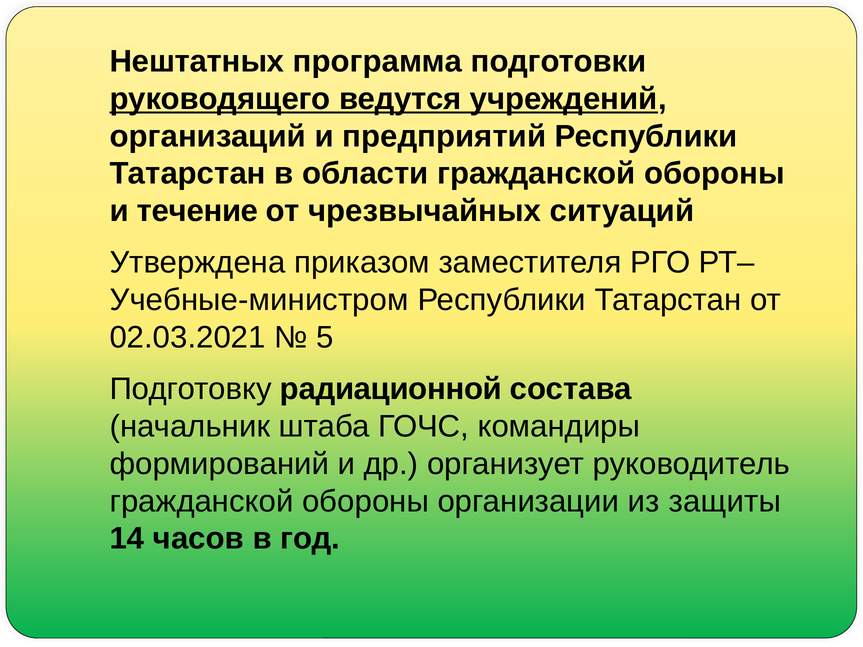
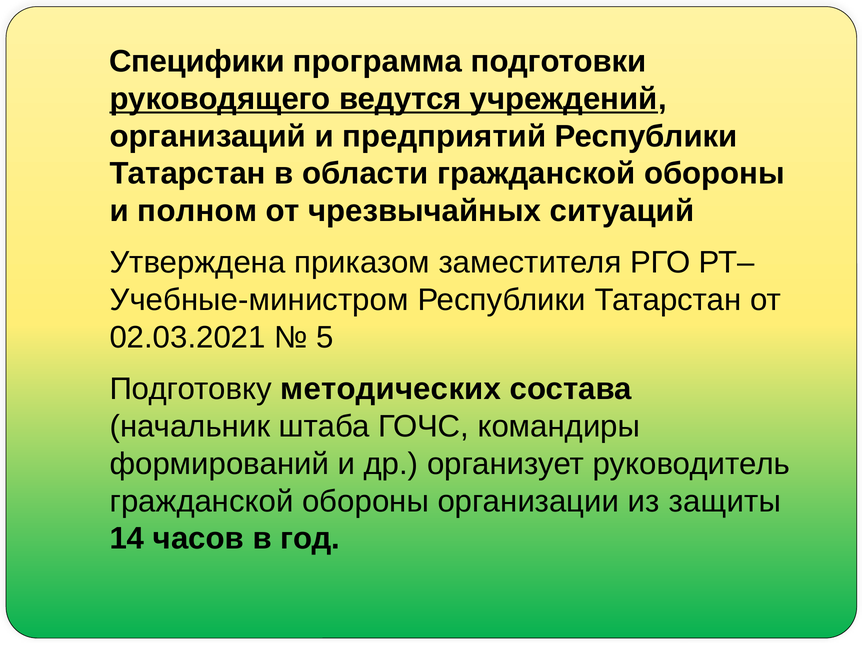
Нештатных: Нештатных -> Специфики
течение: течение -> полном
радиационной: радиационной -> методических
